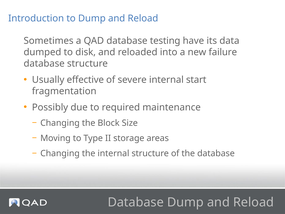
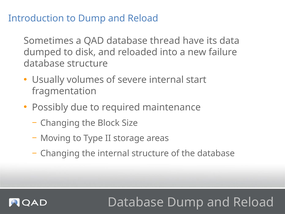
testing: testing -> thread
effective: effective -> volumes
